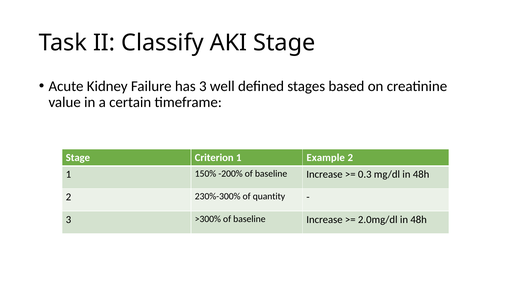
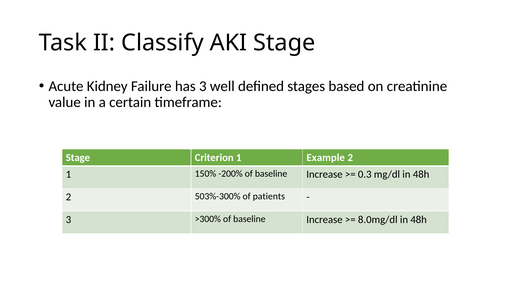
230%-300%: 230%-300% -> 503%-300%
quantity: quantity -> patients
2.0mg/dl: 2.0mg/dl -> 8.0mg/dl
